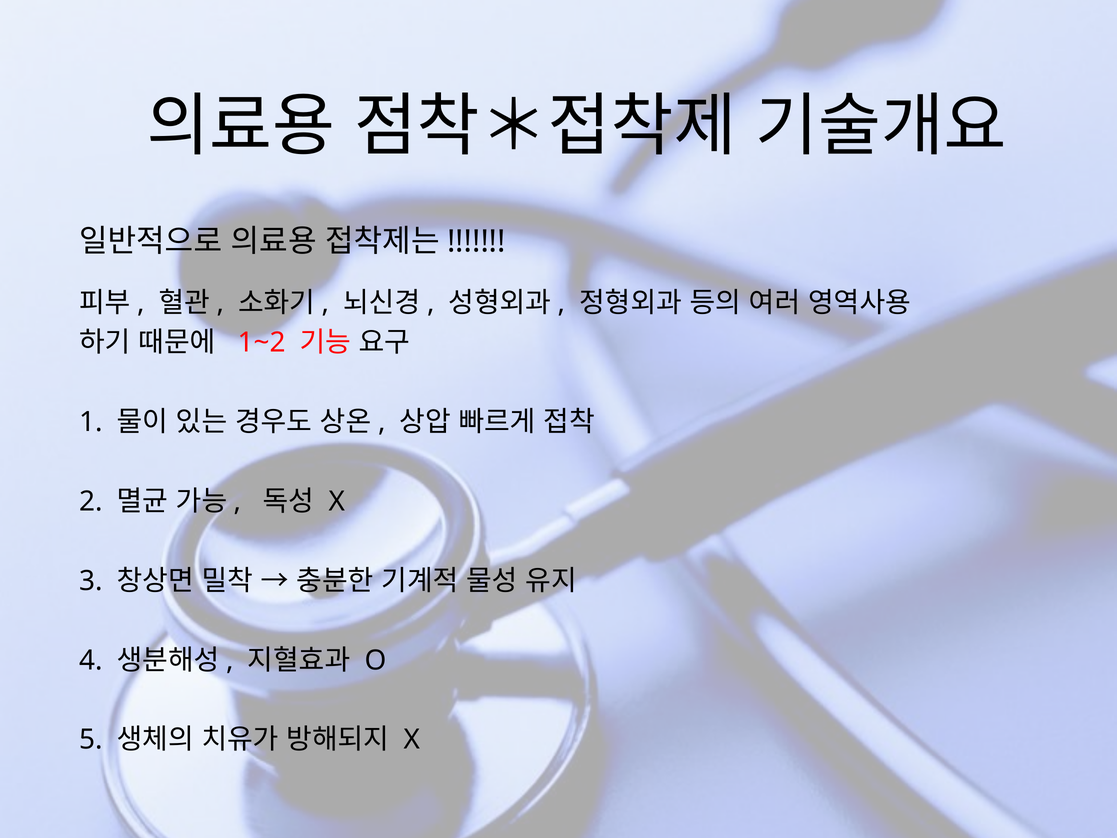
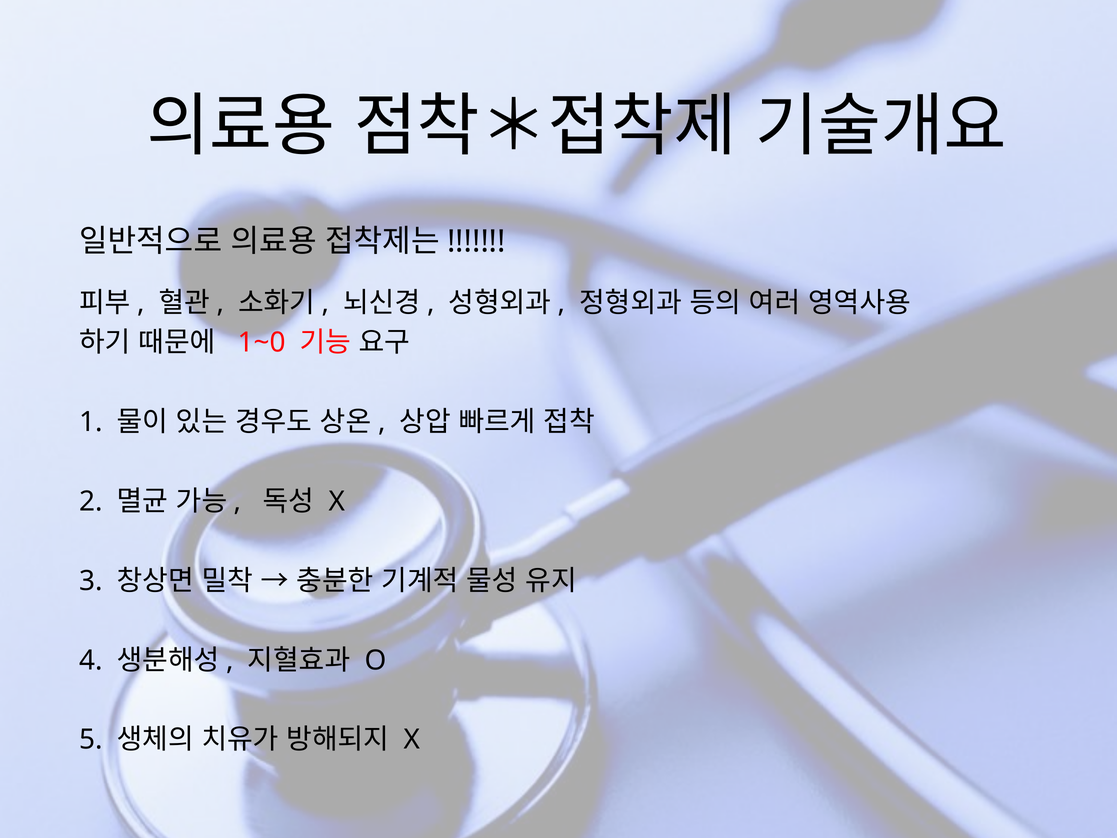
1~2: 1~2 -> 1~0
